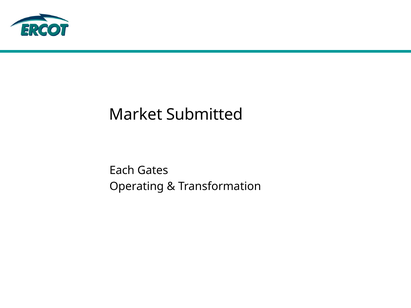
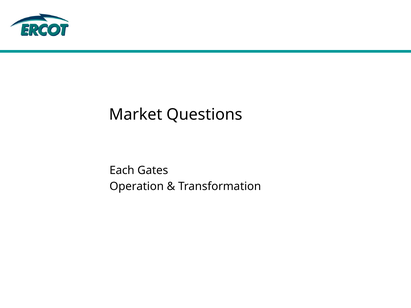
Submitted: Submitted -> Questions
Operating: Operating -> Operation
